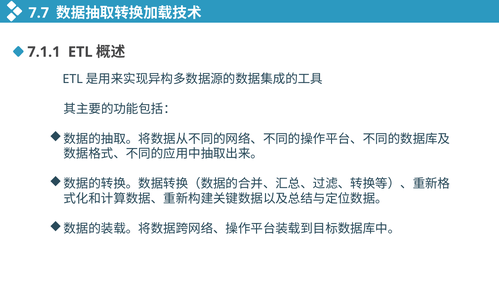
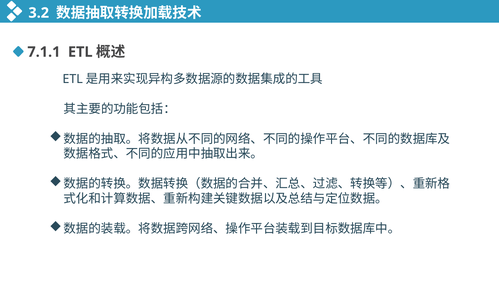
7.7: 7.7 -> 3.2
